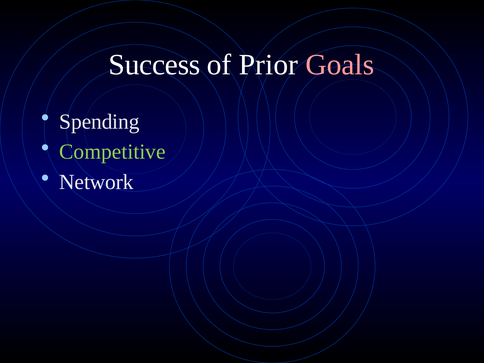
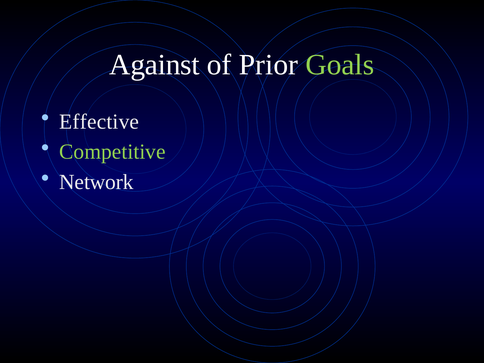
Success: Success -> Against
Goals colour: pink -> light green
Spending: Spending -> Effective
